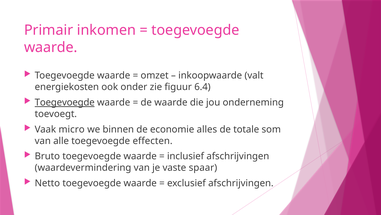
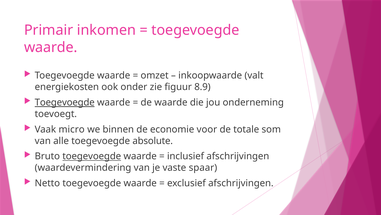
6.4: 6.4 -> 8.9
alles: alles -> voor
effecten: effecten -> absolute
toegevoegde at (92, 156) underline: none -> present
